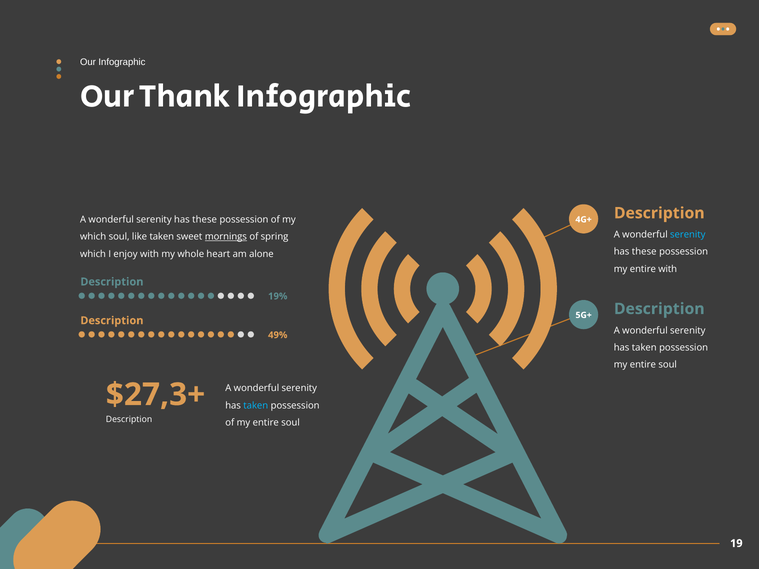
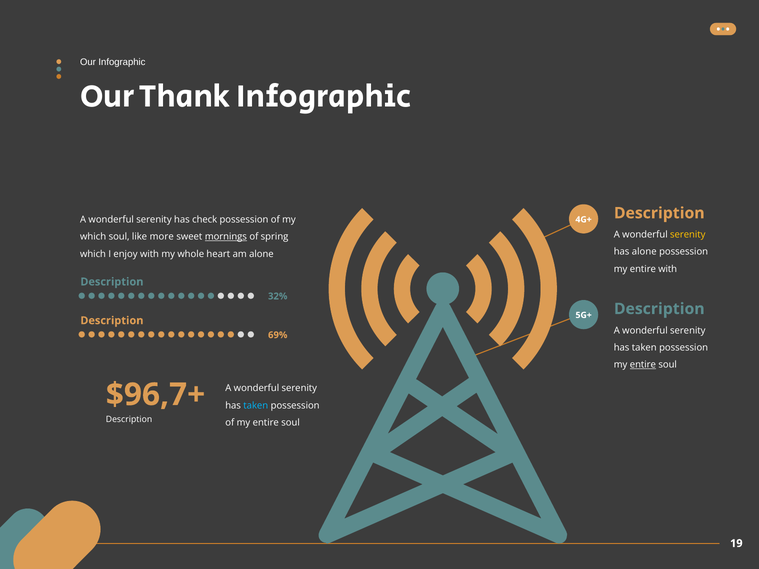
these at (205, 220): these -> check
serenity at (688, 235) colour: light blue -> yellow
like taken: taken -> more
these at (644, 252): these -> alone
19%: 19% -> 32%
49%: 49% -> 69%
entire at (643, 365) underline: none -> present
$27,3+: $27,3+ -> $96,7+
